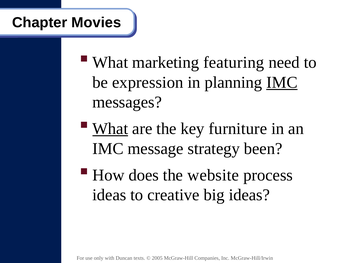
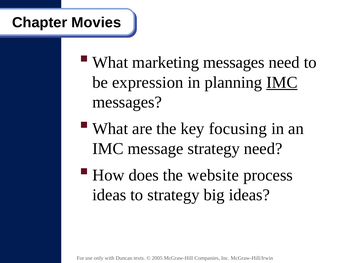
marketing featuring: featuring -> messages
What at (110, 128) underline: present -> none
furniture: furniture -> focusing
strategy been: been -> need
to creative: creative -> strategy
